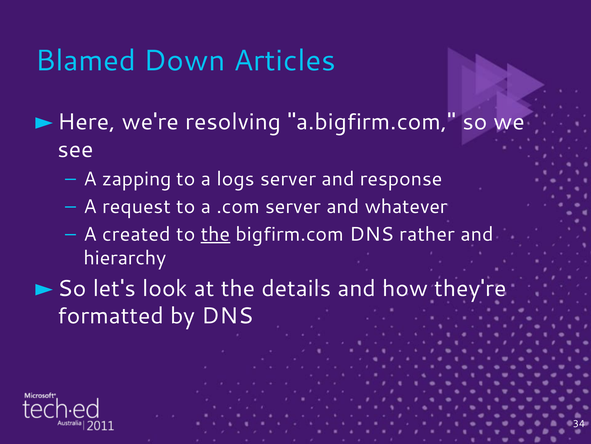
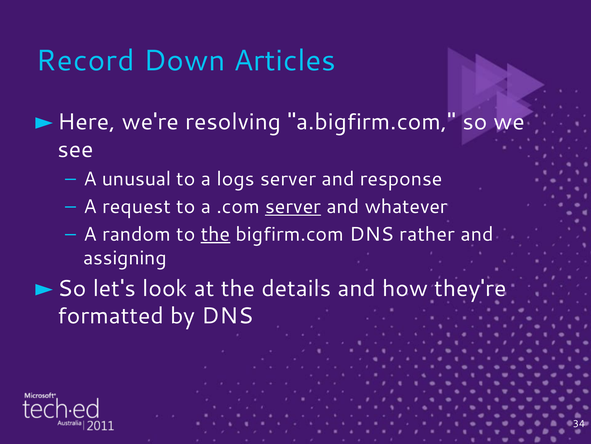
Blamed: Blamed -> Record
zapping: zapping -> unusual
server at (293, 206) underline: none -> present
created: created -> random
hierarchy: hierarchy -> assigning
